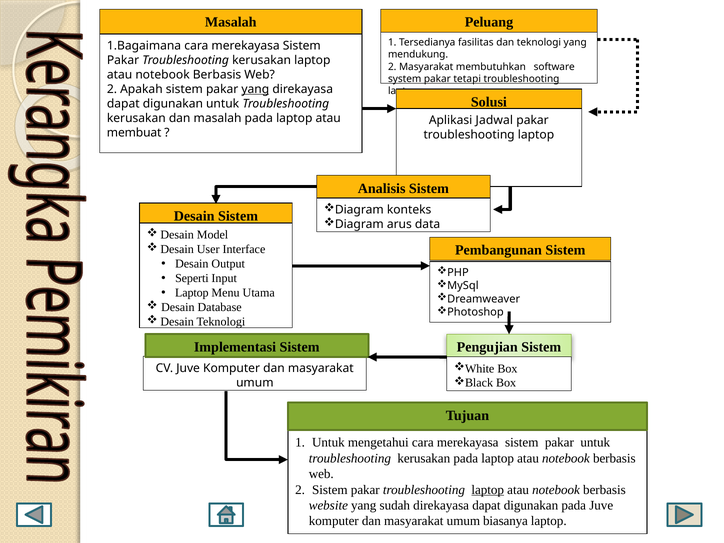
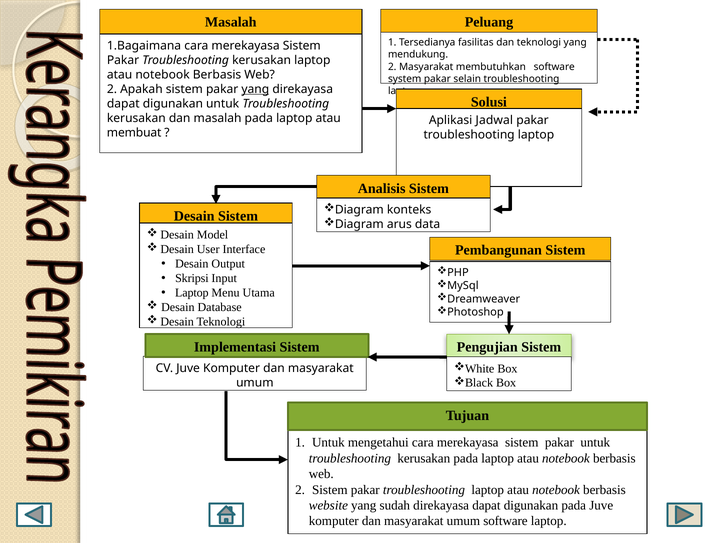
tetapi: tetapi -> selain
Seperti: Seperti -> Skripsi
laptop at (488, 490) underline: present -> none
umum biasanya: biasanya -> software
